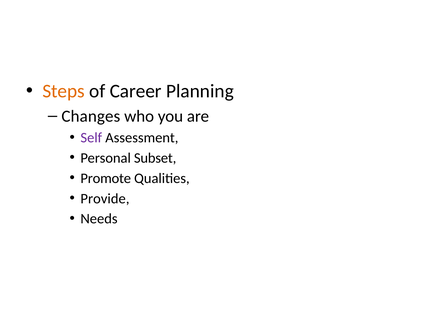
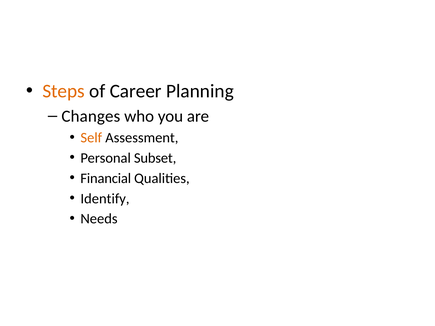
Self colour: purple -> orange
Promote: Promote -> Financial
Provide: Provide -> Identify
